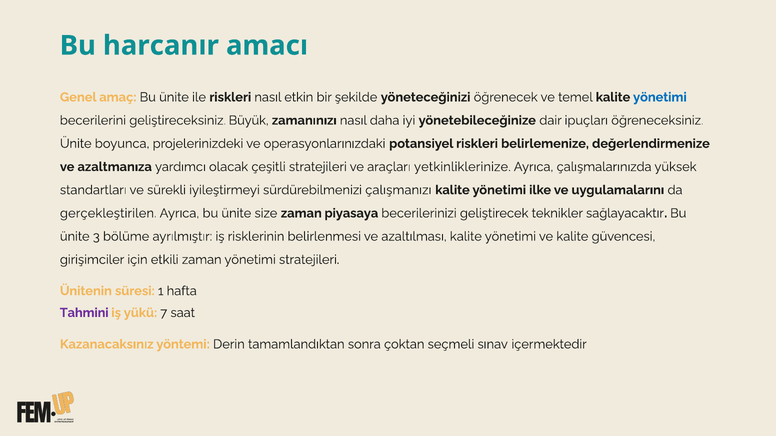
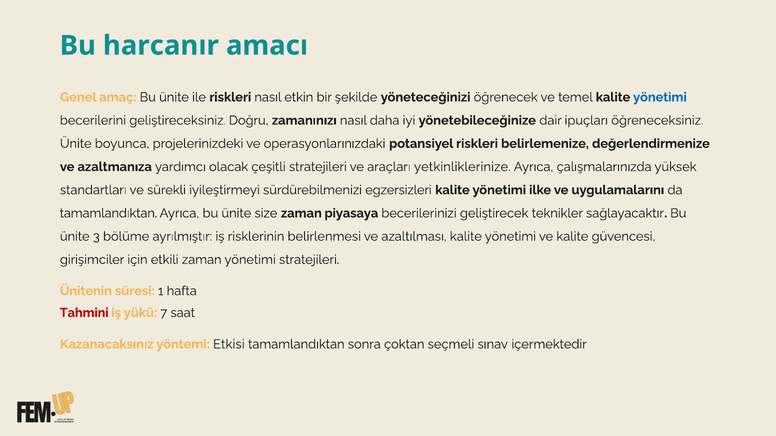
Büyük: Büyük -> Doğru
çalışmanızı: çalışmanızı -> egzersizleri
gerçekleştirilen at (108, 213): gerçekleştirilen -> tamamlandıktan
Tahmini colour: purple -> red
Derin: Derin -> Etkisi
